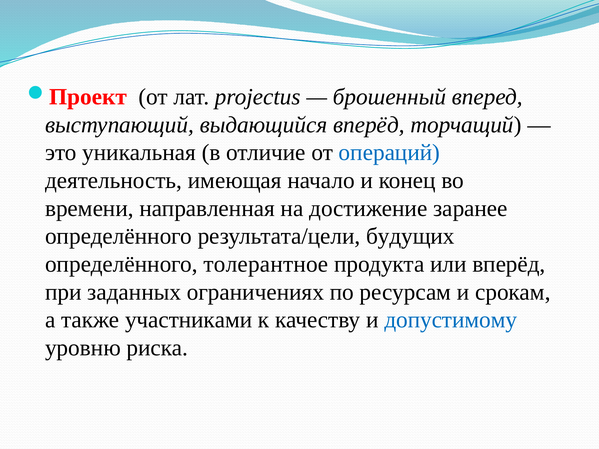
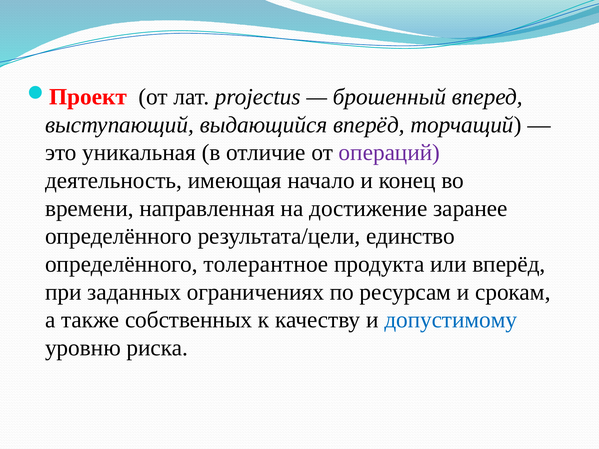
операций colour: blue -> purple
будущих: будущих -> единство
участниками: участниками -> собственных
